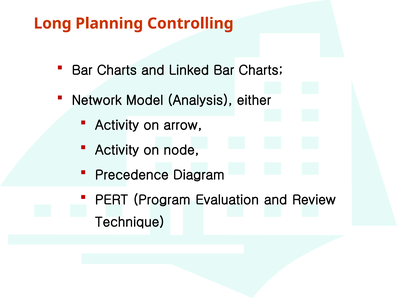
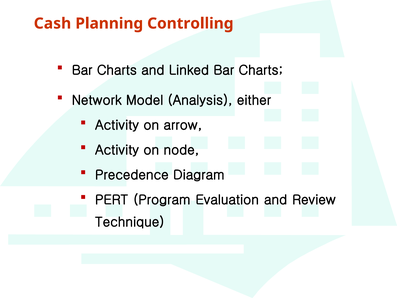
Long: Long -> Cash
